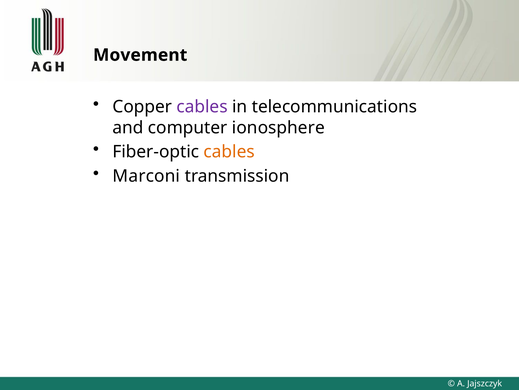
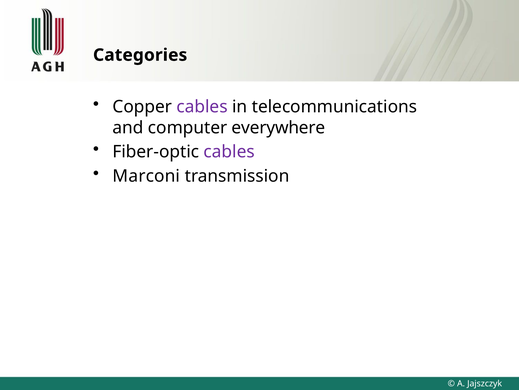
Movement: Movement -> Categories
ionosphere: ionosphere -> everywhere
cables at (229, 152) colour: orange -> purple
